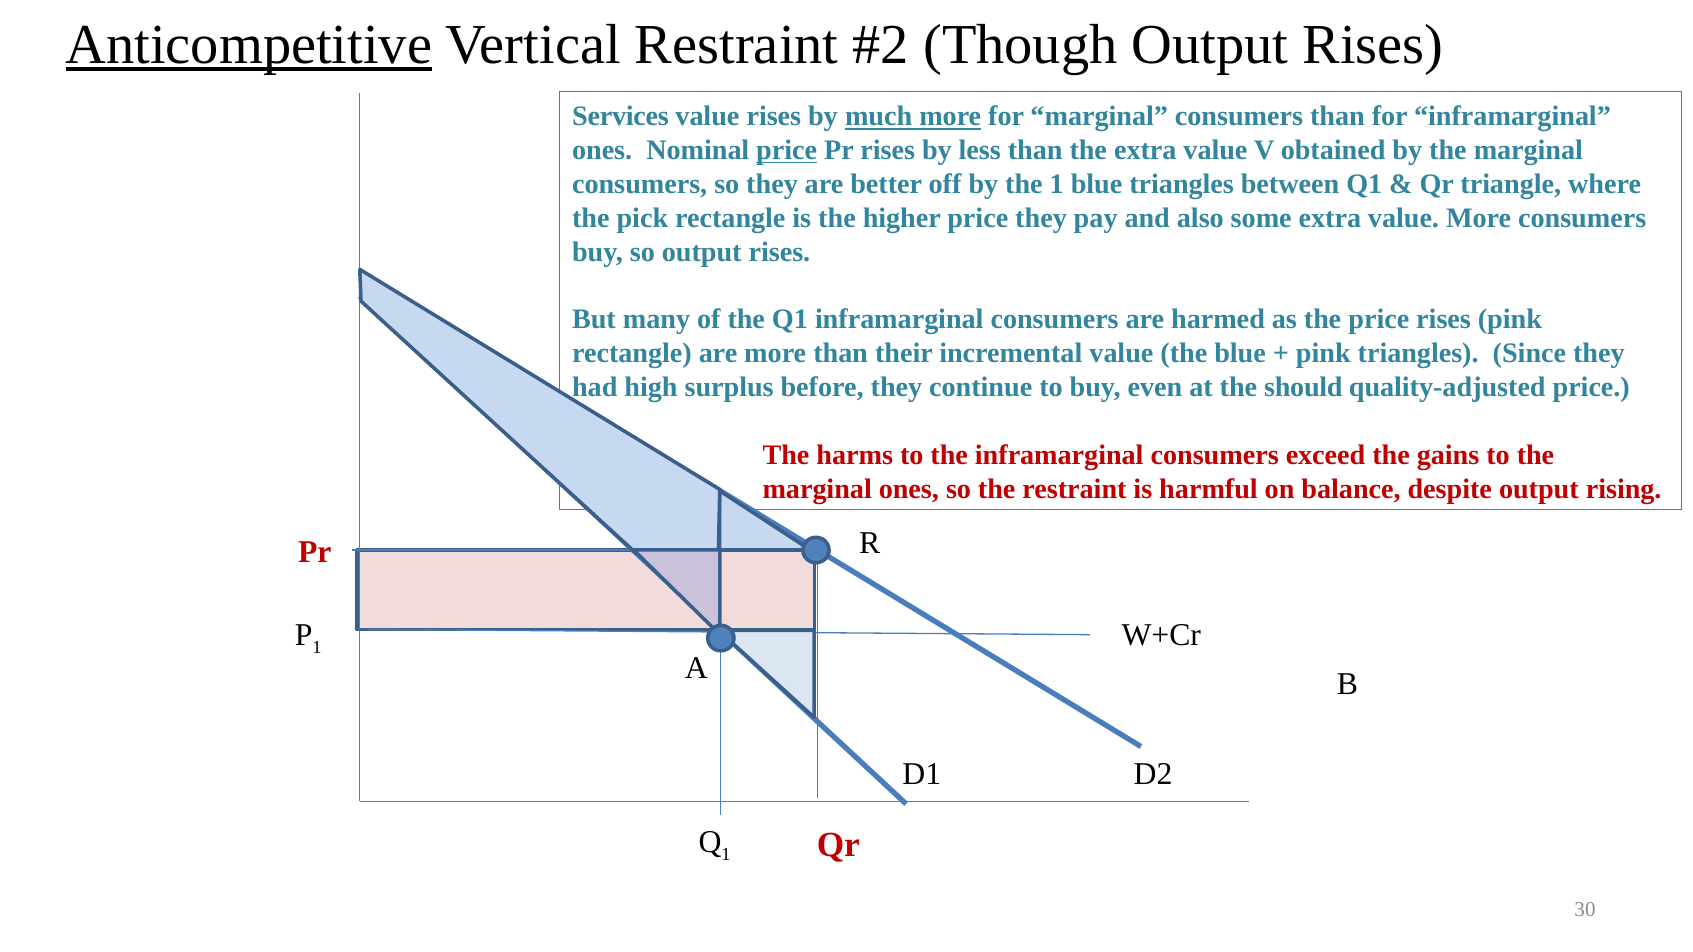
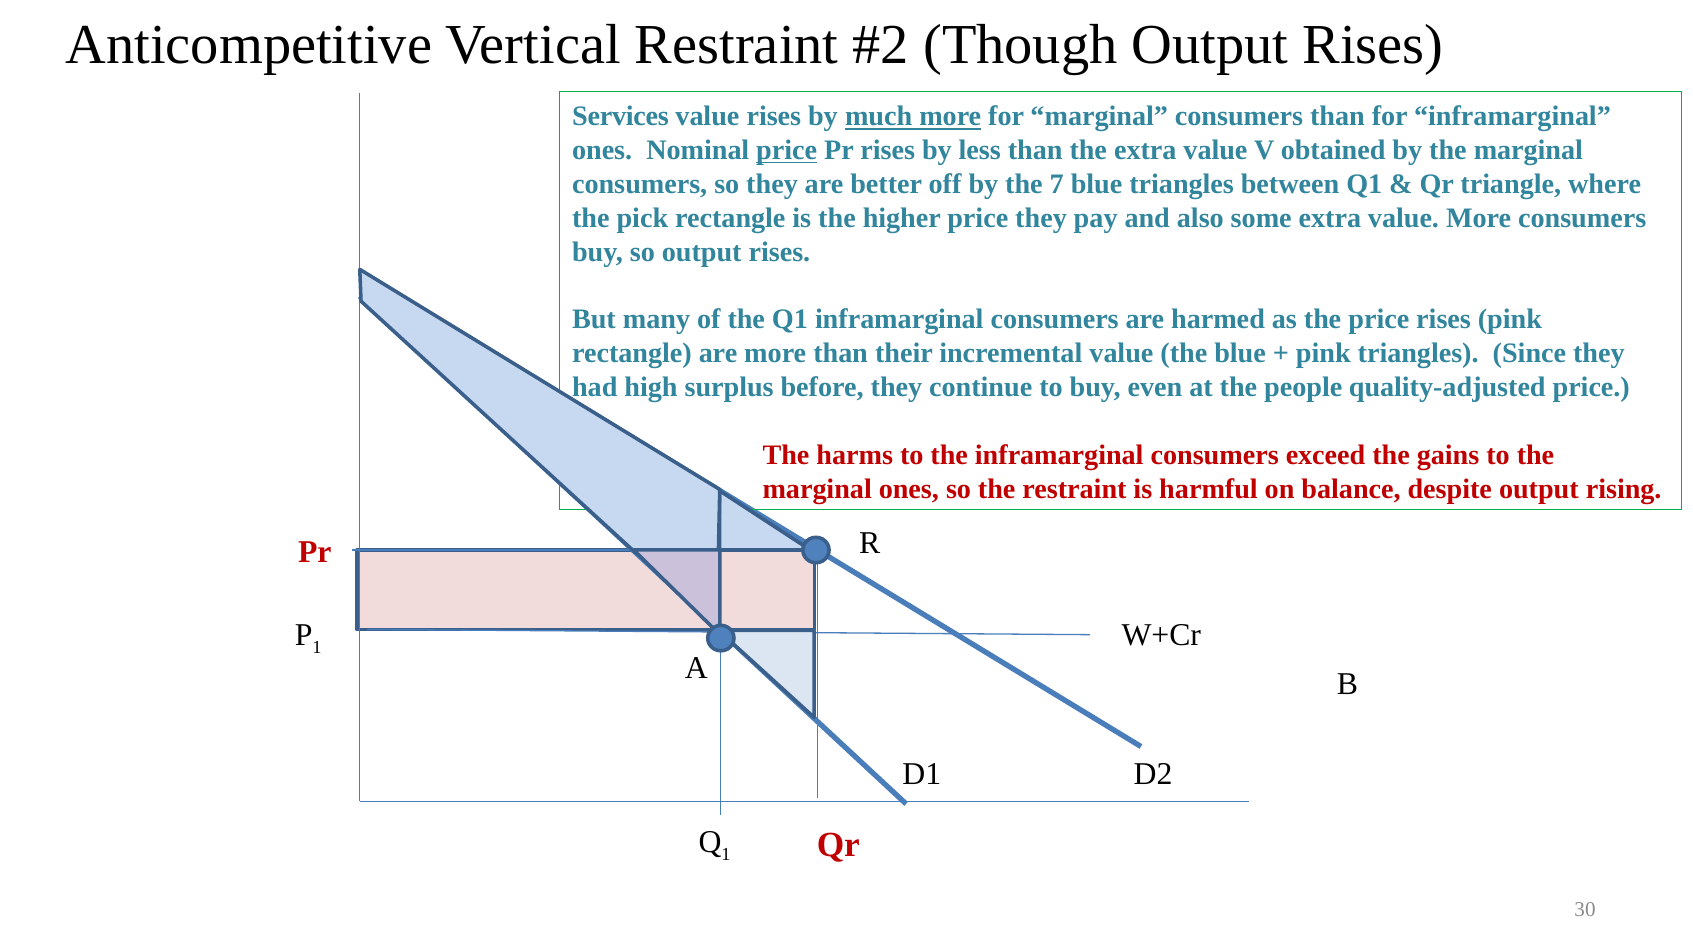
Anticompetitive underline: present -> none
the 1: 1 -> 7
should: should -> people
